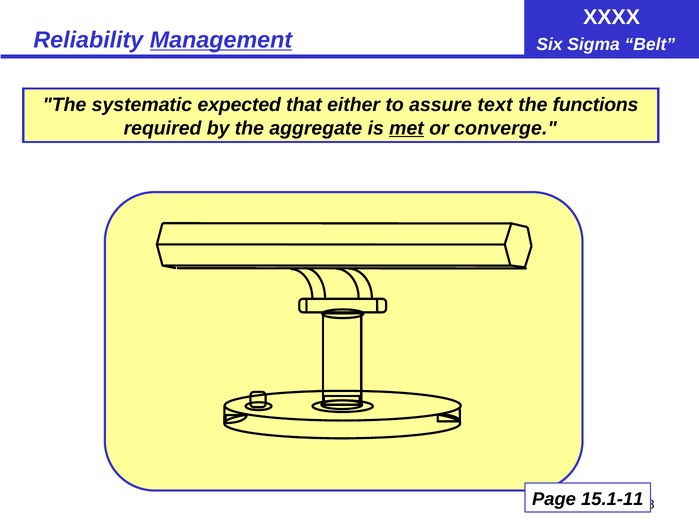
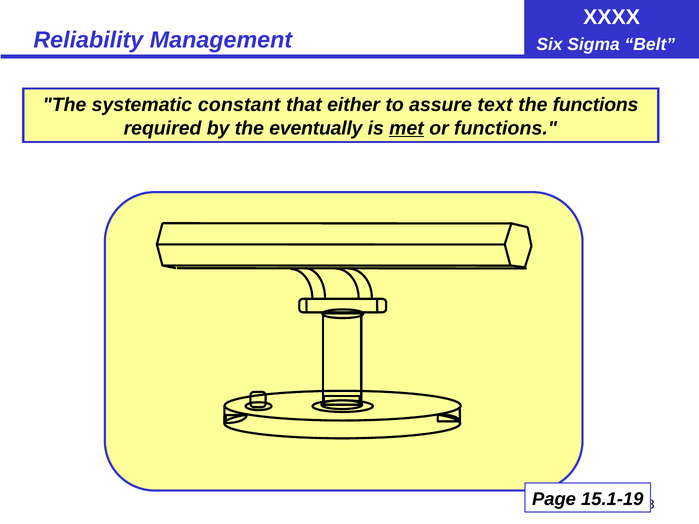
Management underline: present -> none
expected: expected -> constant
aggregate: aggregate -> eventually
or converge: converge -> functions
15.1-11: 15.1-11 -> 15.1-19
